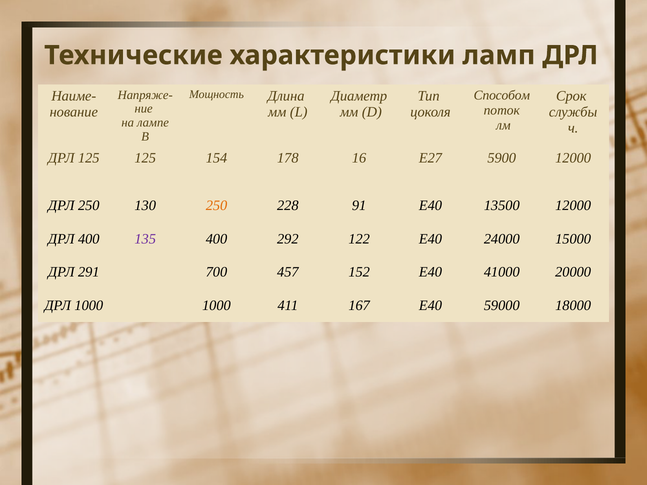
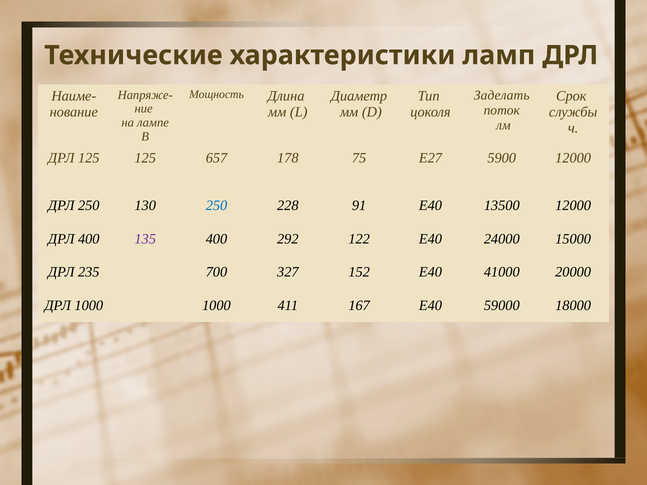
Способом: Способом -> Заделать
154: 154 -> 657
16: 16 -> 75
250 at (217, 206) colour: orange -> blue
291: 291 -> 235
457: 457 -> 327
